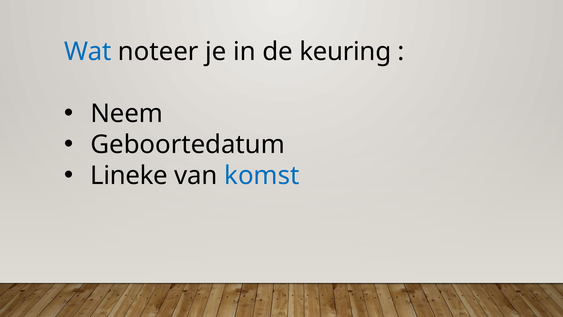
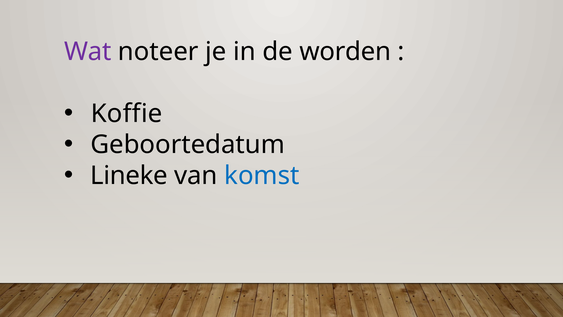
Wat colour: blue -> purple
keuring: keuring -> worden
Neem: Neem -> Koffie
